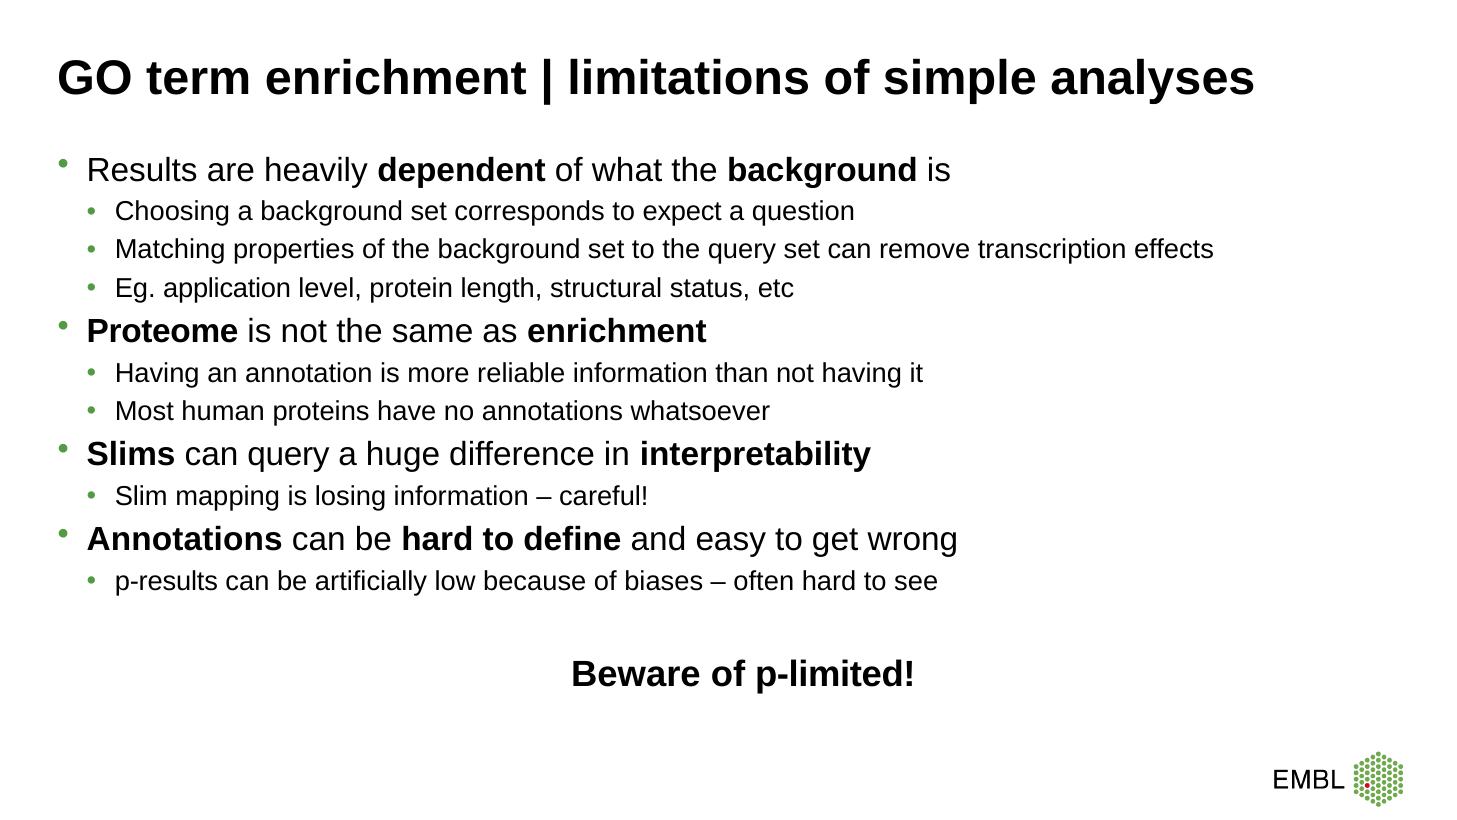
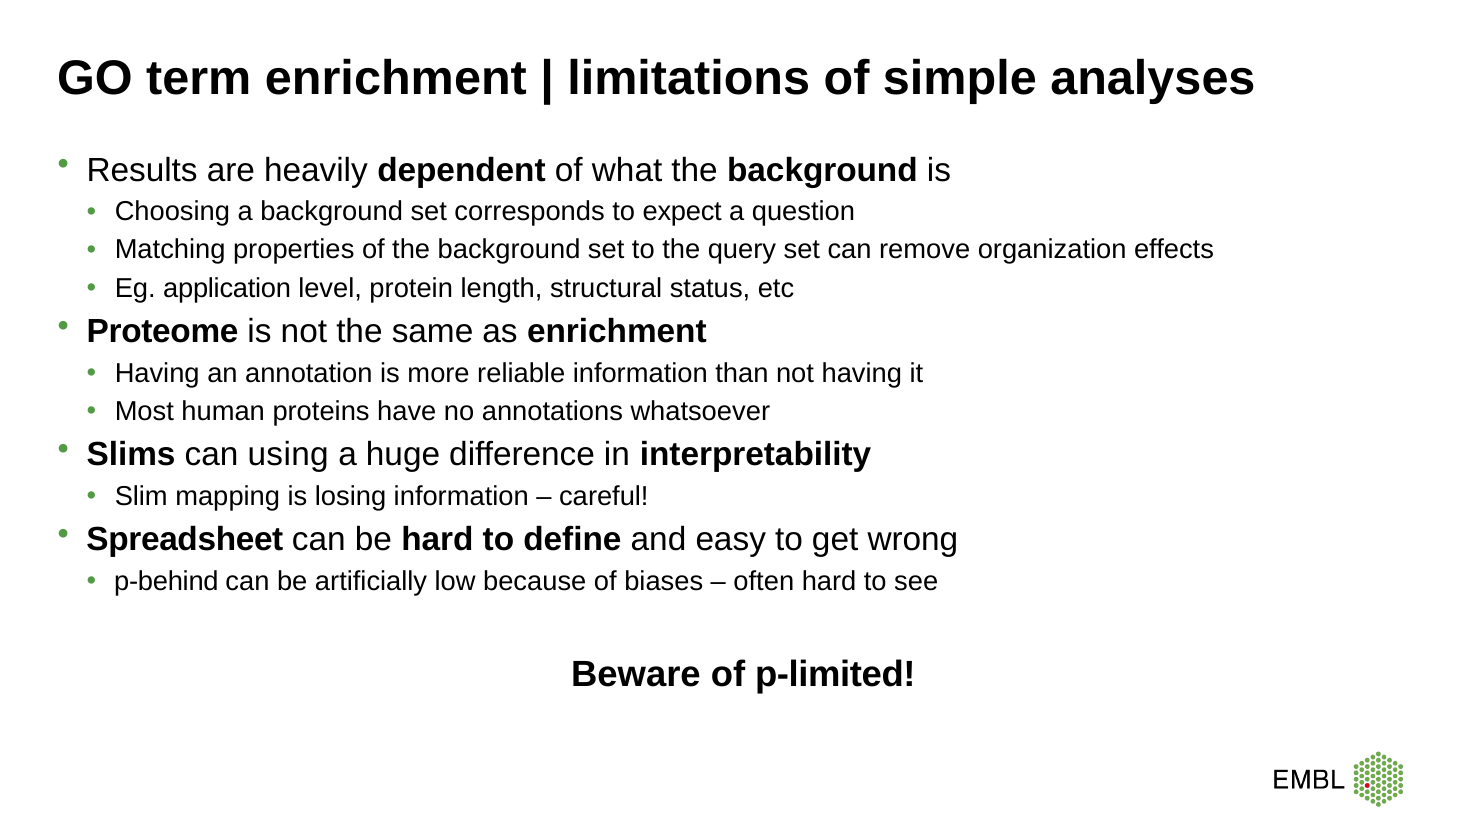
transcription: transcription -> organization
can query: query -> using
Annotations at (185, 540): Annotations -> Spreadsheet
p-results: p-results -> p-behind
